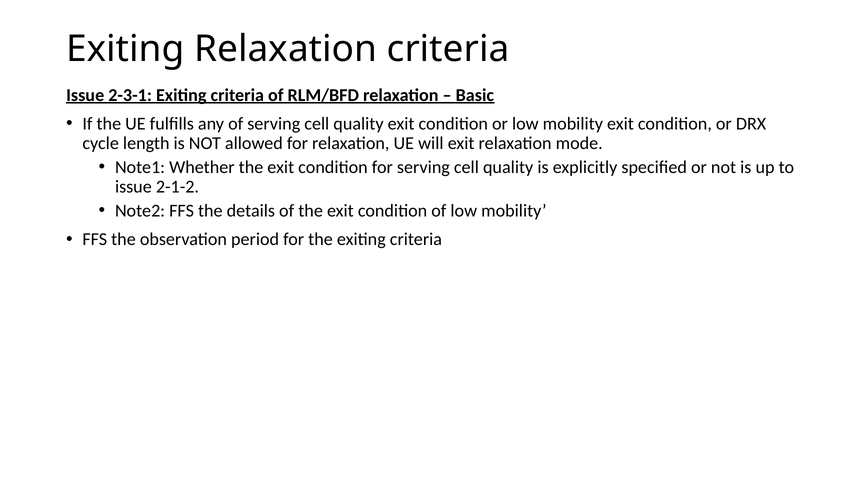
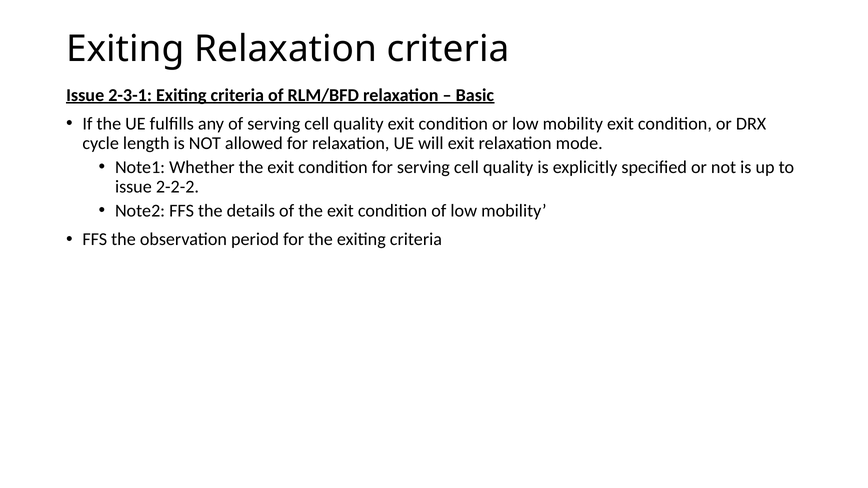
2-1-2: 2-1-2 -> 2-2-2
